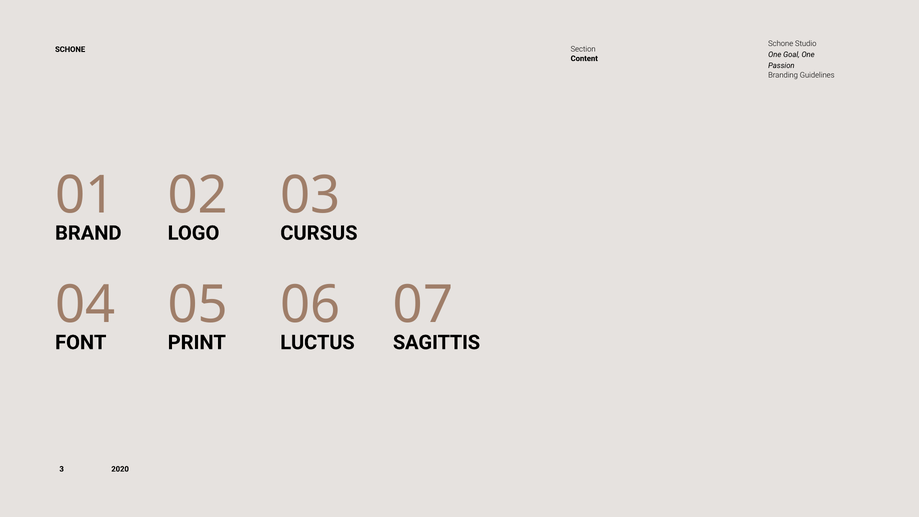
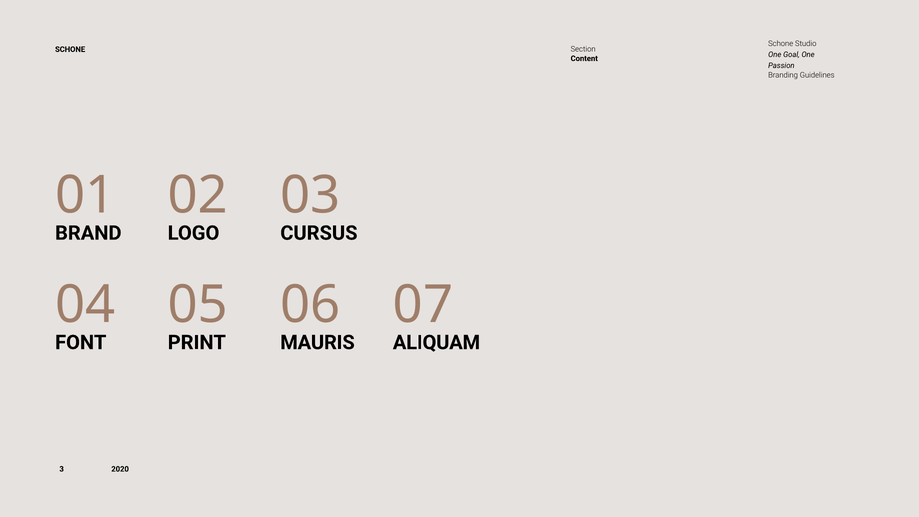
LUCTUS: LUCTUS -> MAURIS
SAGITTIS: SAGITTIS -> ALIQUAM
